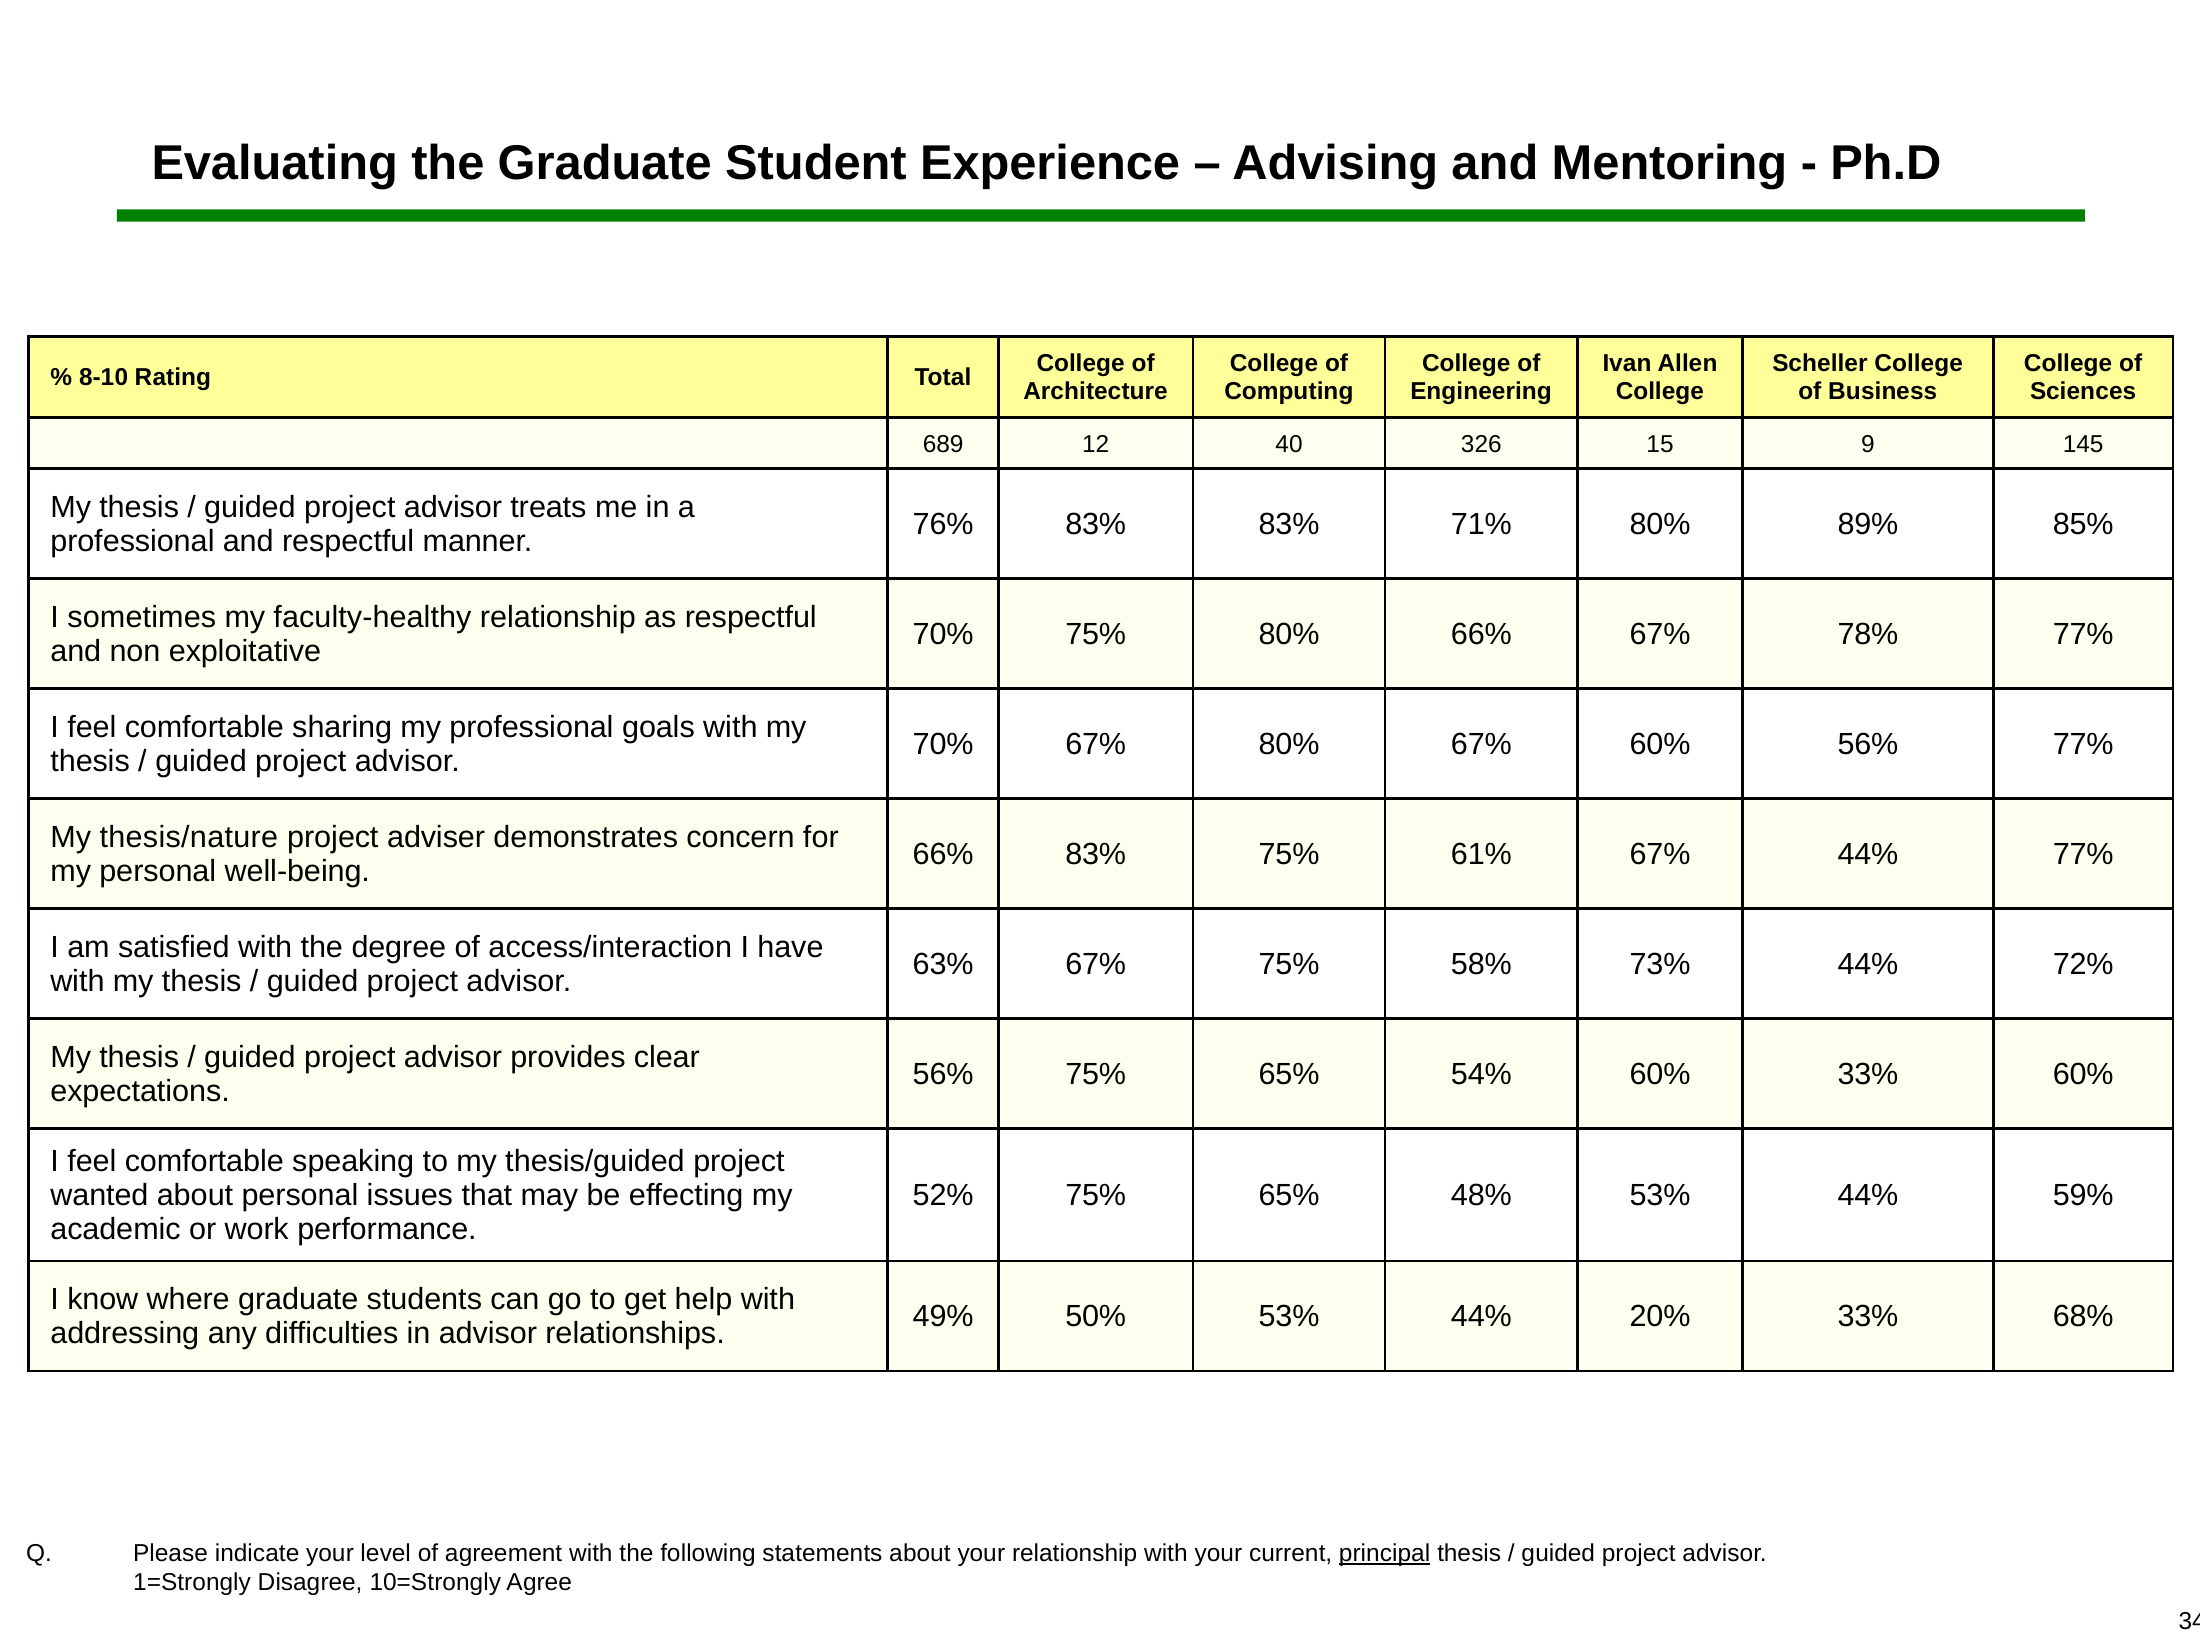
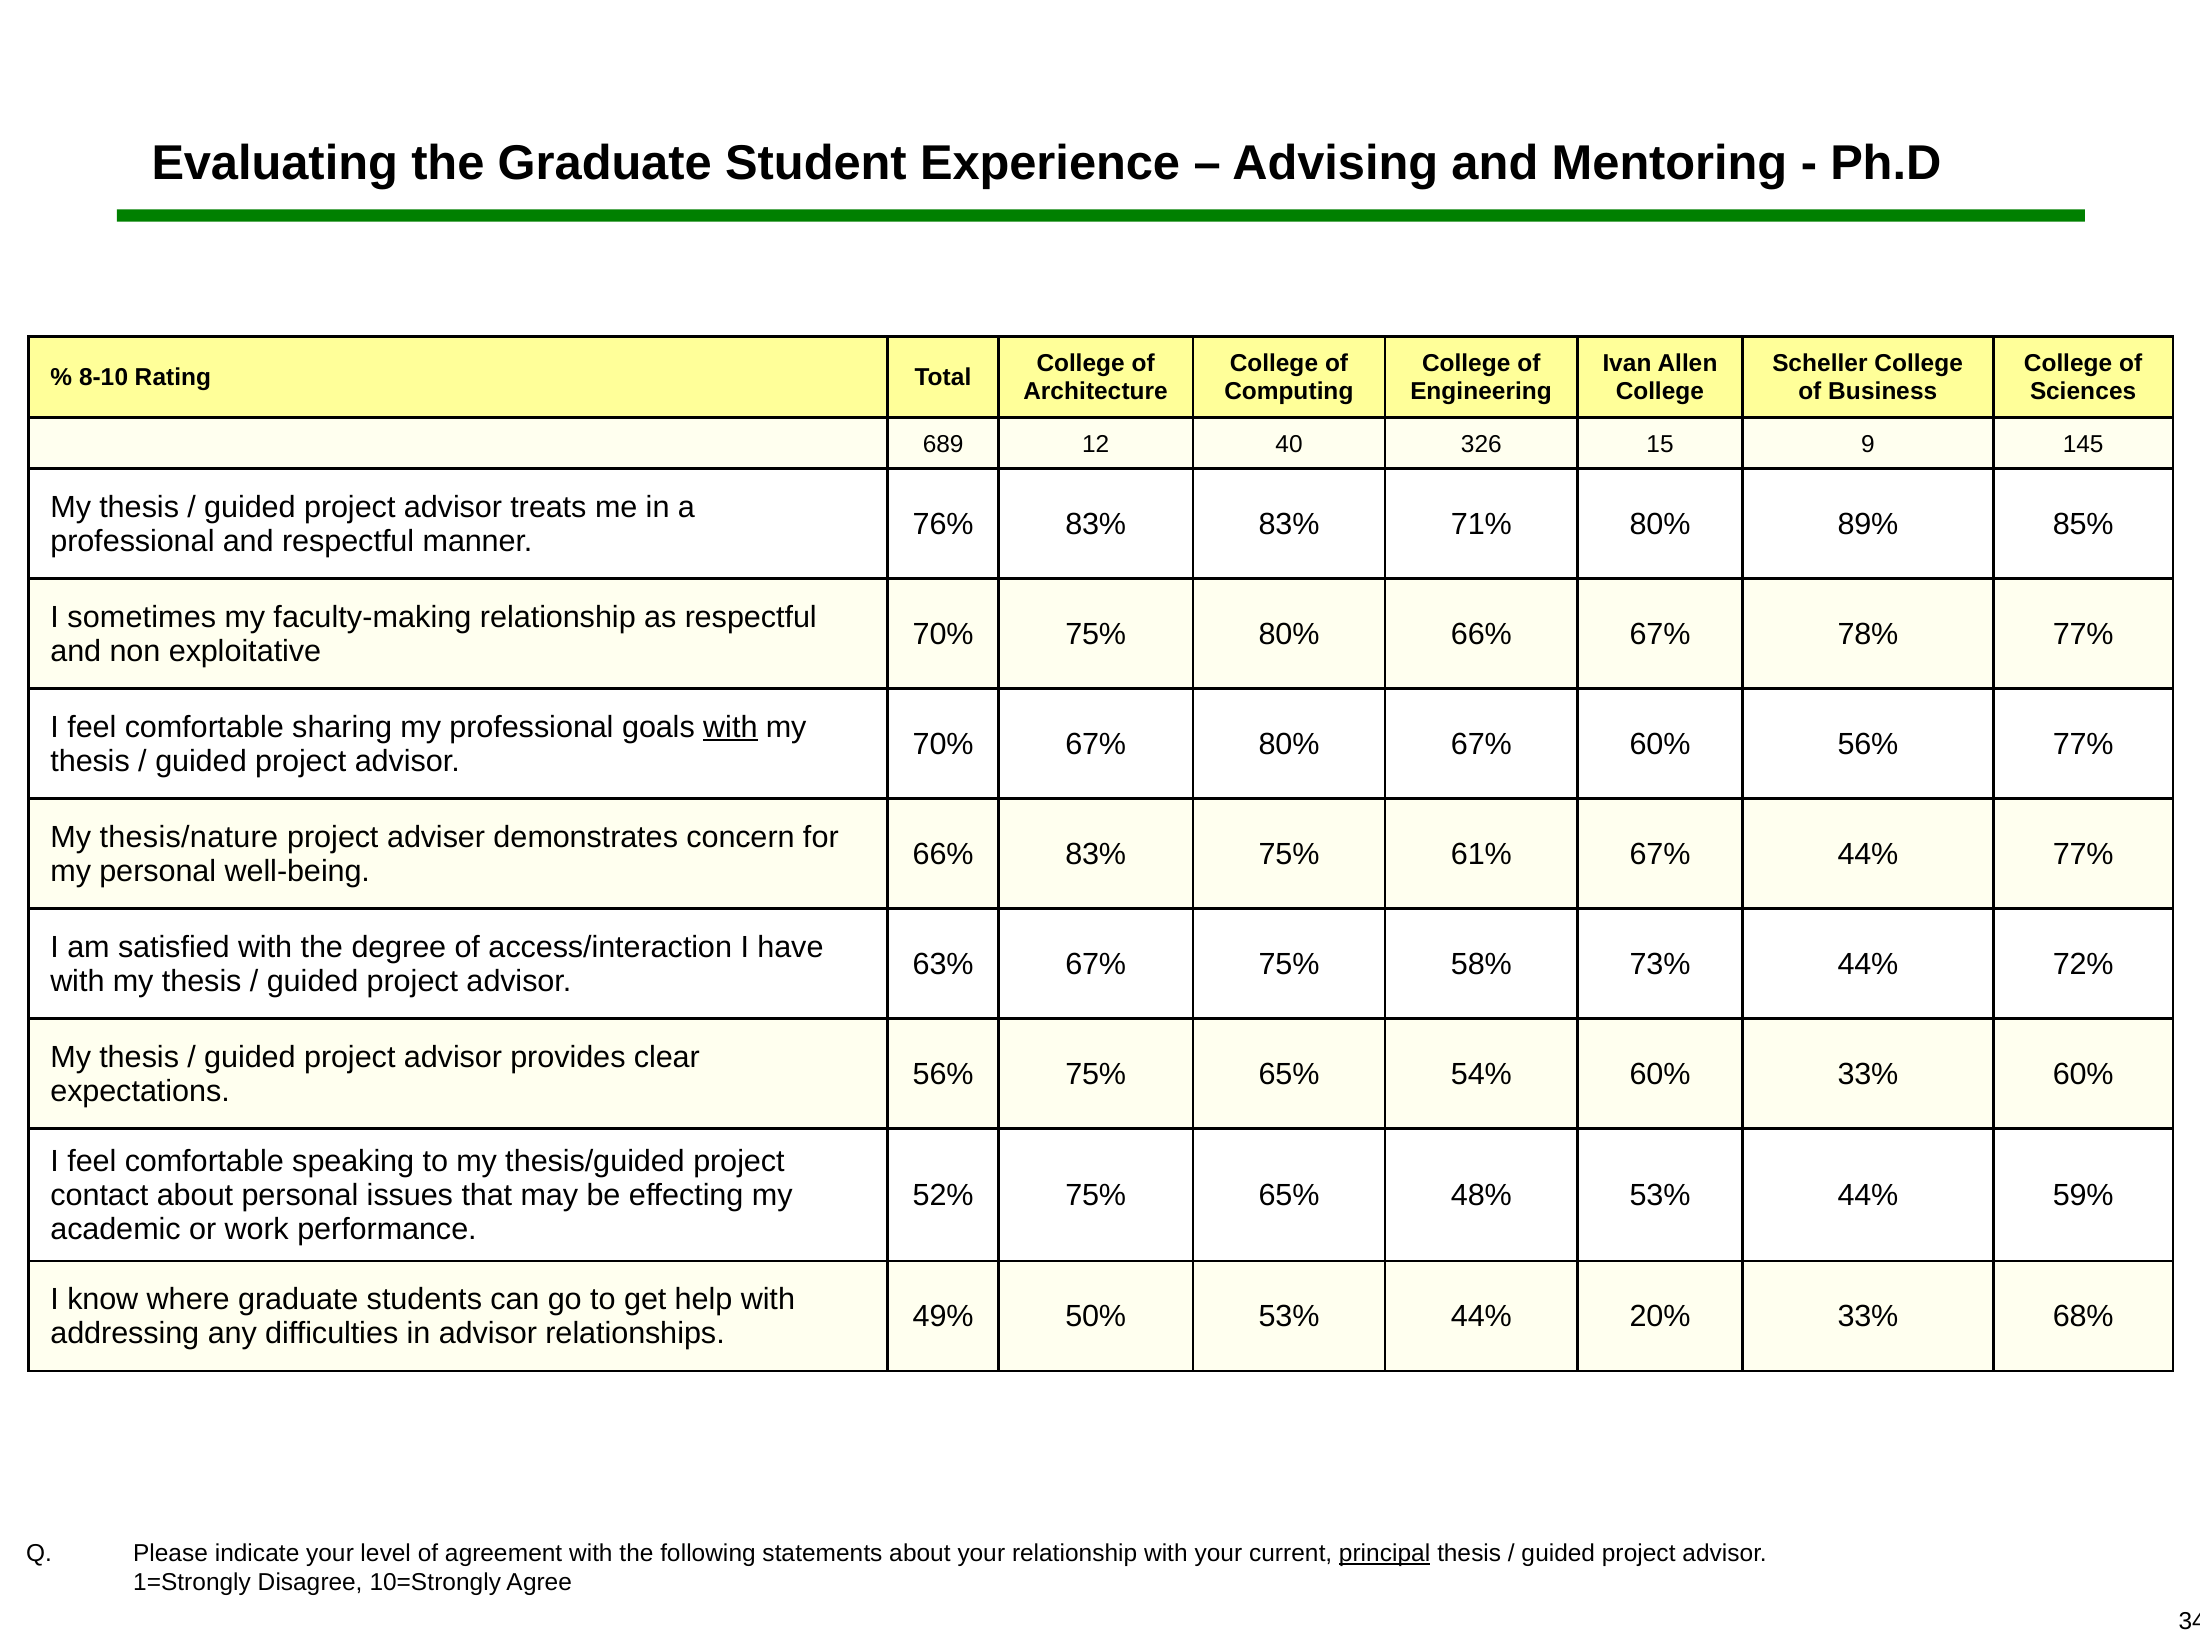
faculty-healthy: faculty-healthy -> faculty-making
with at (730, 727) underline: none -> present
wanted: wanted -> contact
